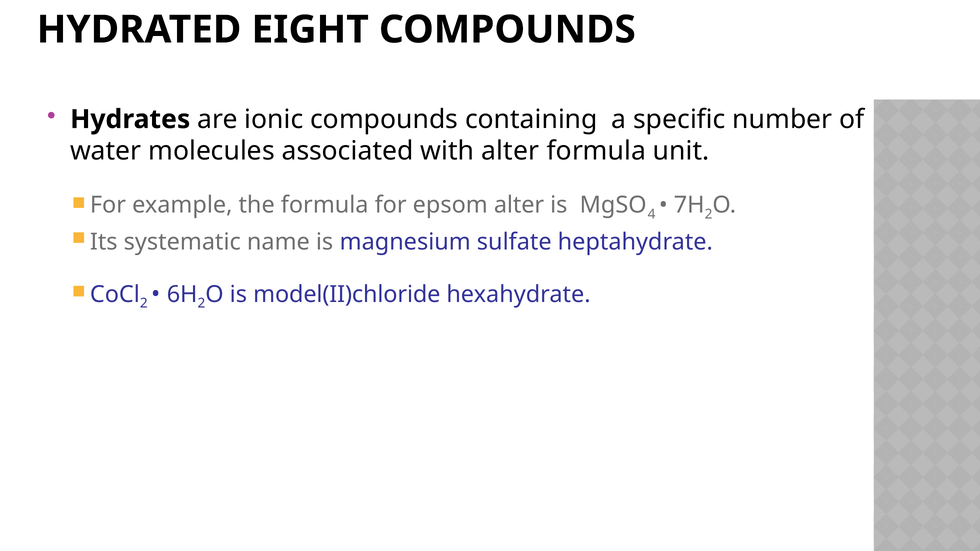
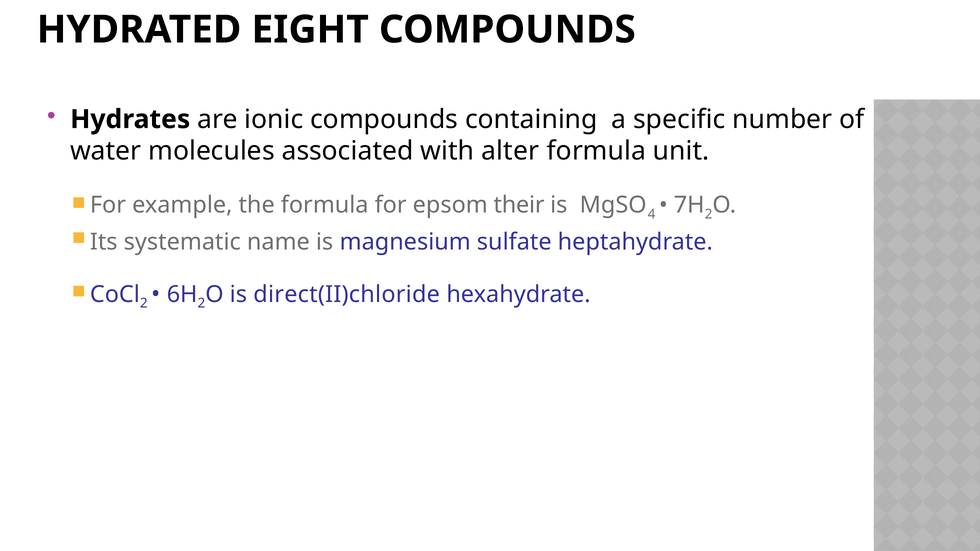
epsom alter: alter -> their
model(II)chloride: model(II)chloride -> direct(II)chloride
